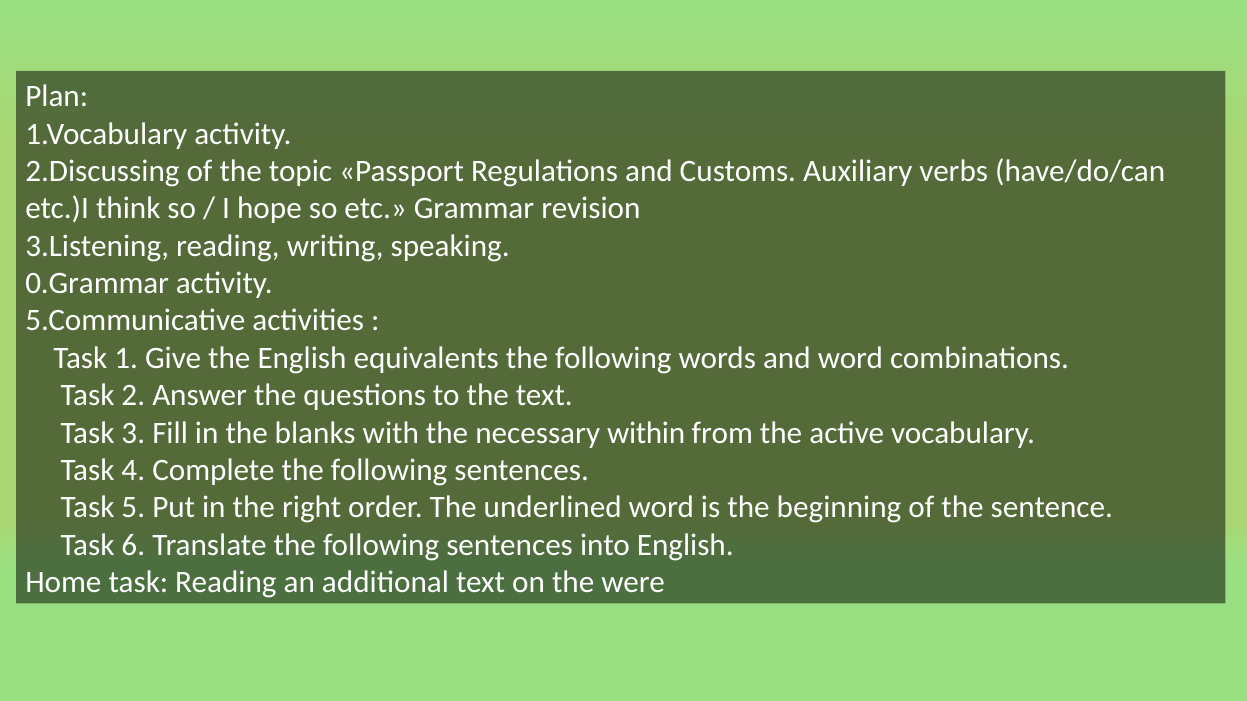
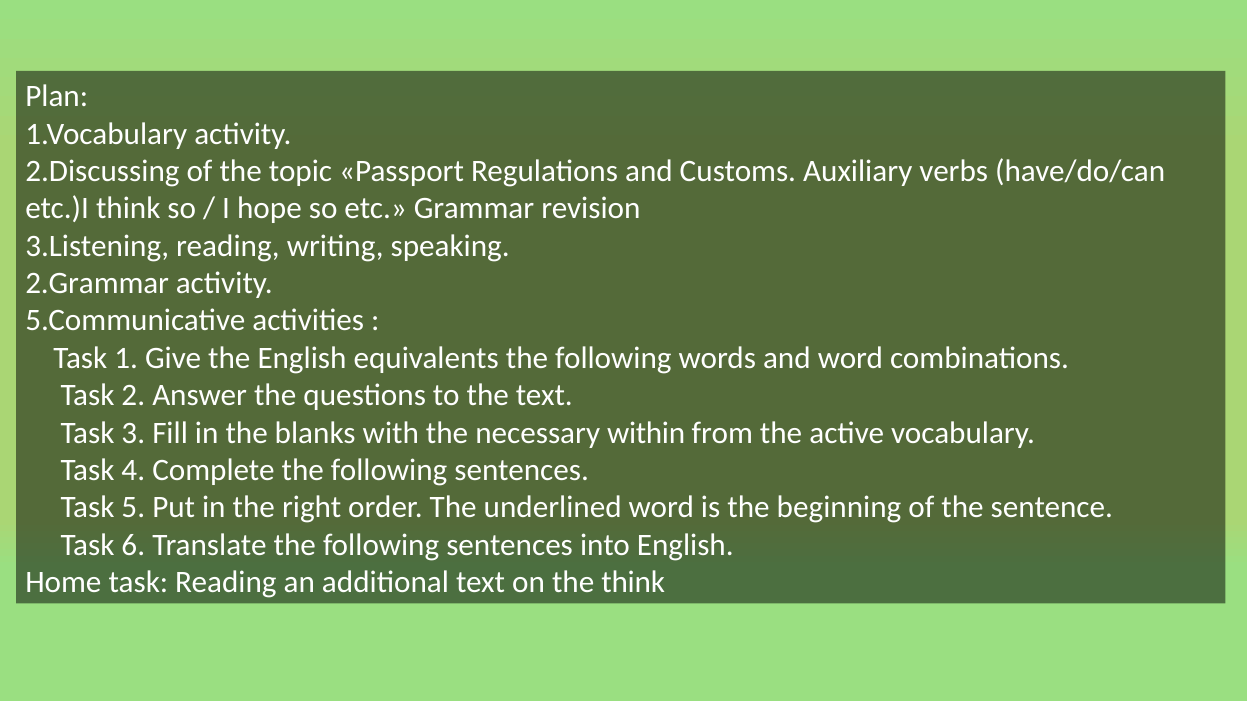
0.Grammar: 0.Grammar -> 2.Grammar
the were: were -> think
